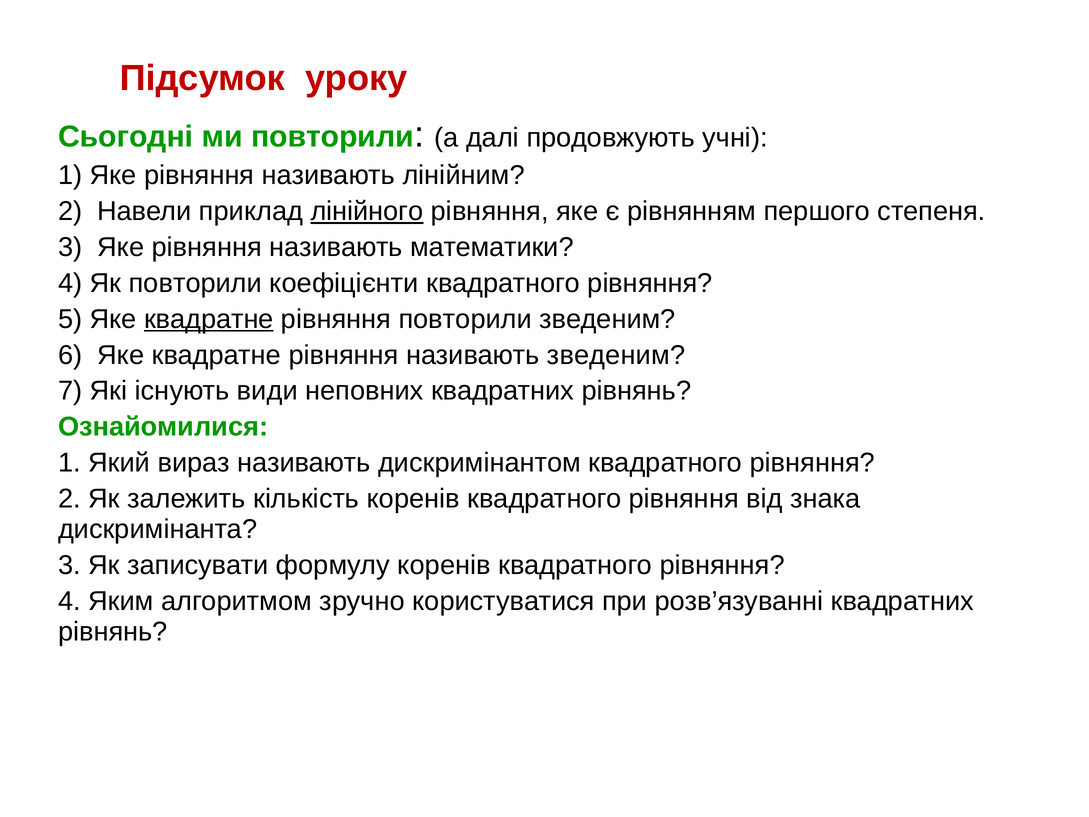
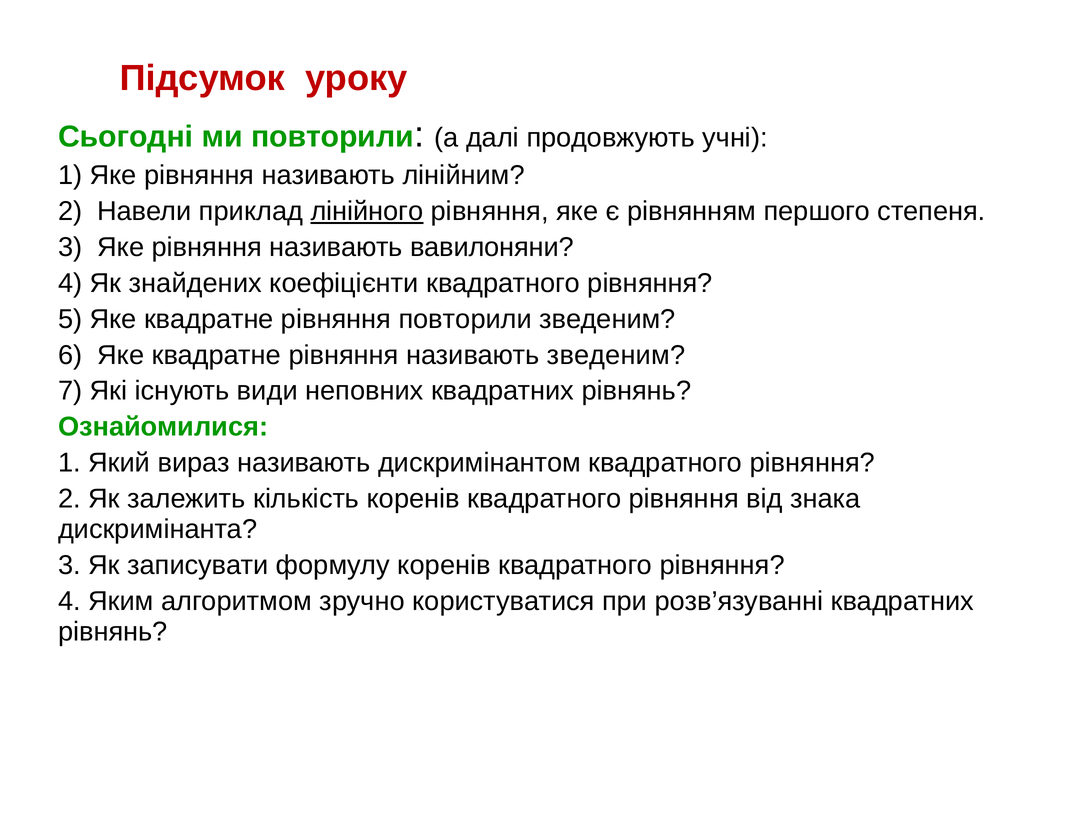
математики: математики -> вавилоняни
Як повторили: повторили -> знайдених
квадратне at (209, 319) underline: present -> none
